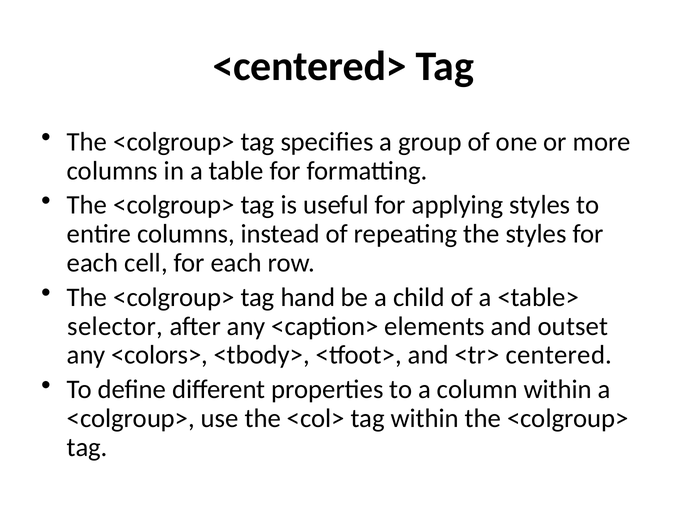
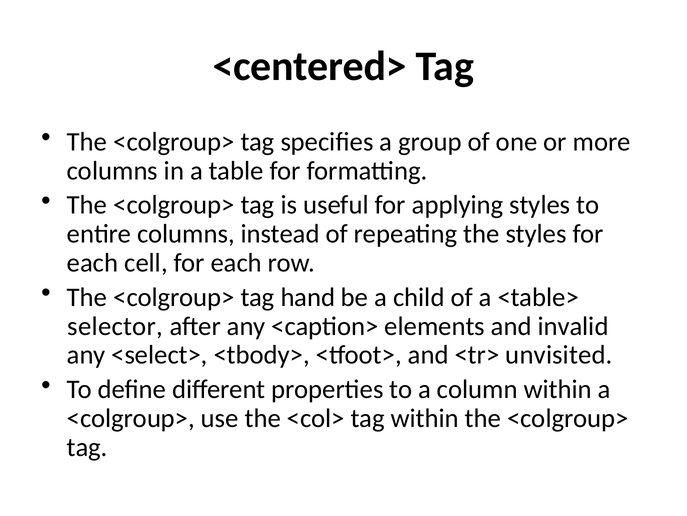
outset: outset -> invalid
<colors>: <colors> -> <select>
centered: centered -> unvisited
